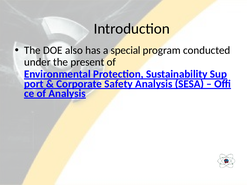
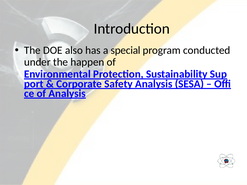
present: present -> happen
